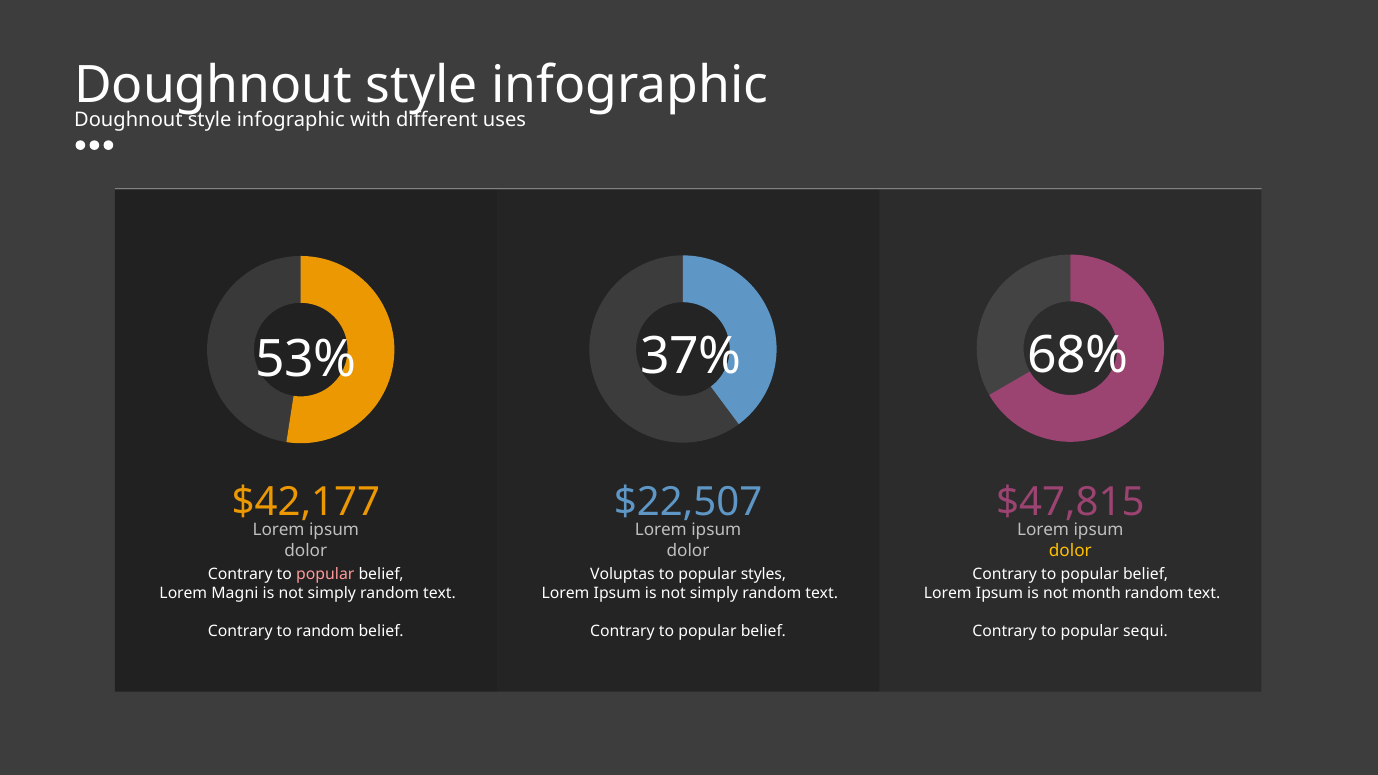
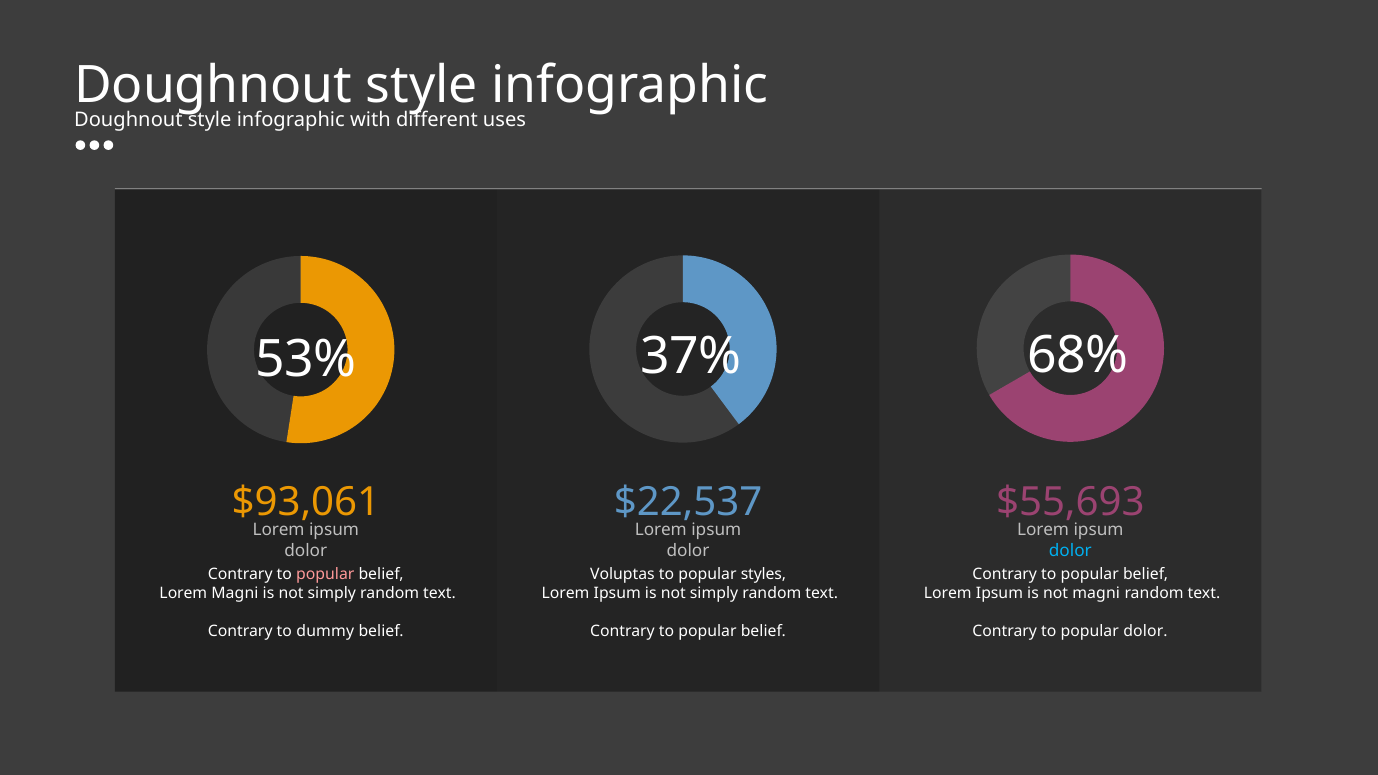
$42,177: $42,177 -> $93,061
$22,507: $22,507 -> $22,537
$47,815: $47,815 -> $55,693
dolor at (1070, 551) colour: yellow -> light blue
not month: month -> magni
to random: random -> dummy
popular sequi: sequi -> dolor
